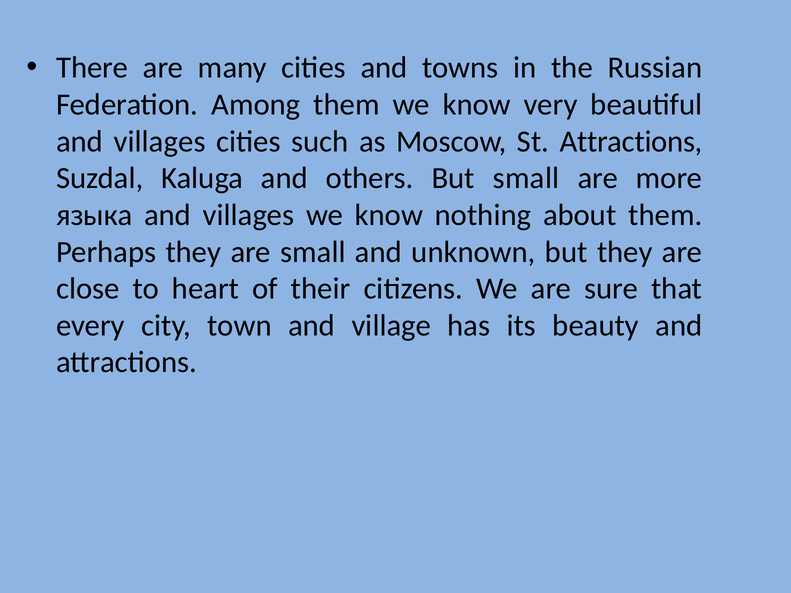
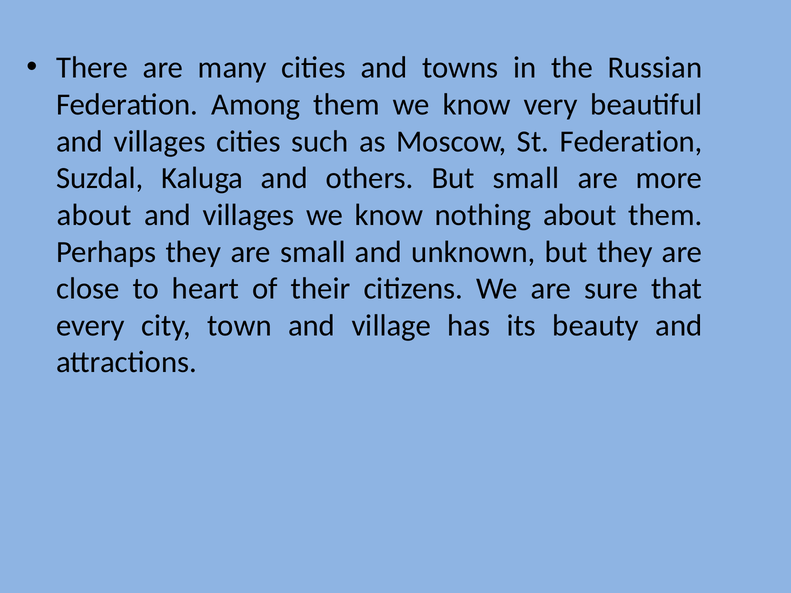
St Attractions: Attractions -> Federation
языка at (94, 215): языка -> about
